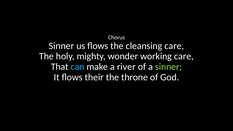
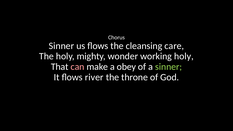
working care: care -> holy
can colour: light blue -> pink
river: river -> obey
their: their -> river
